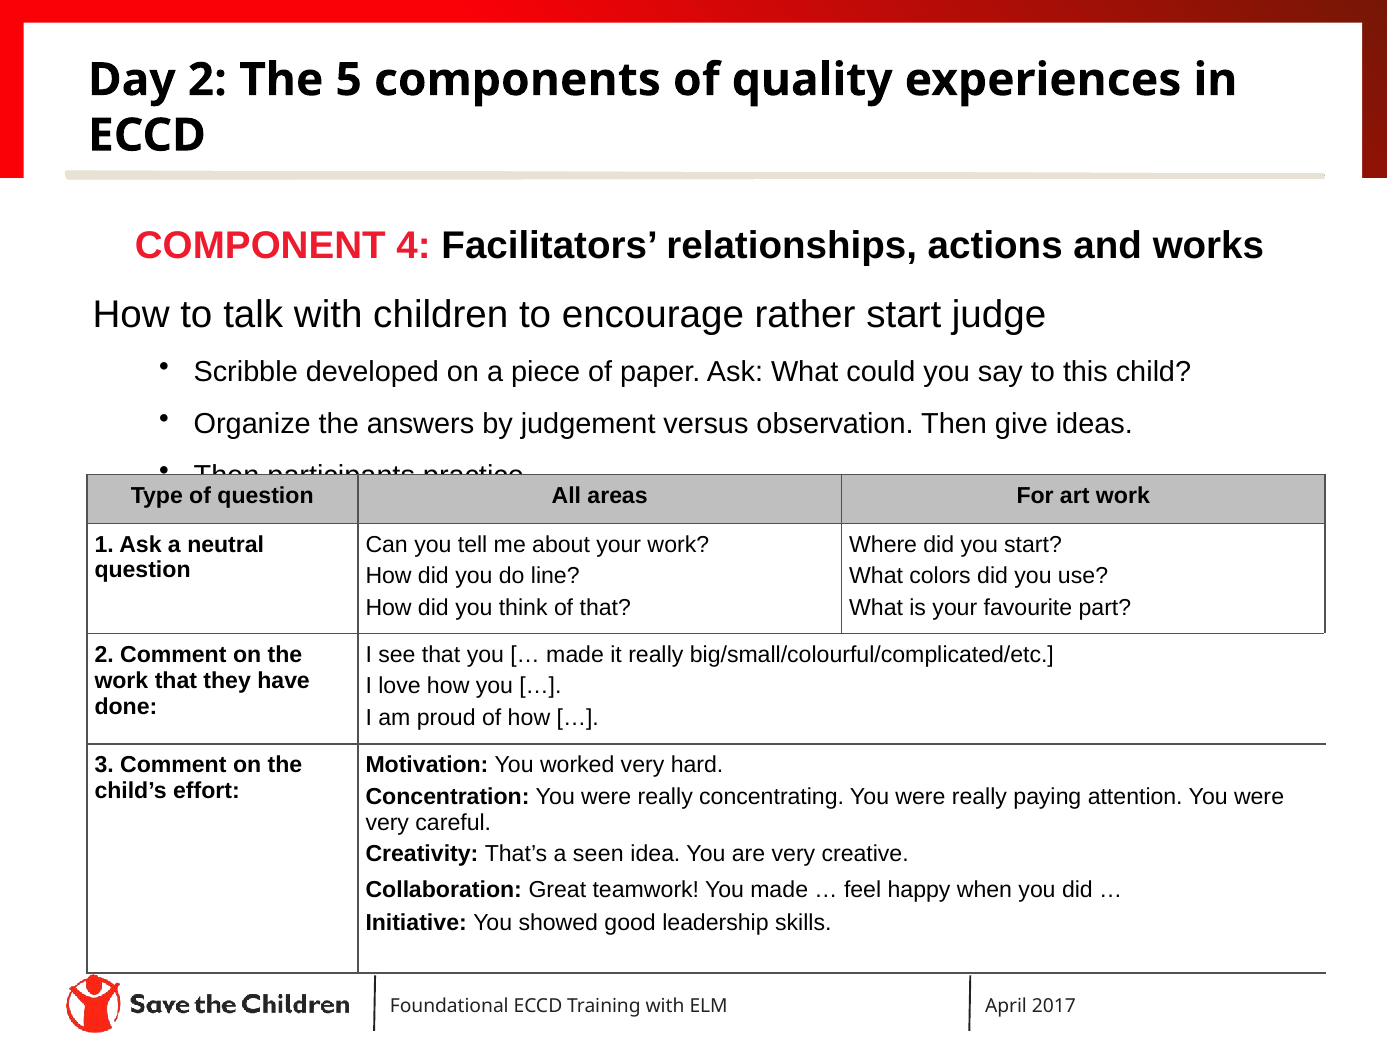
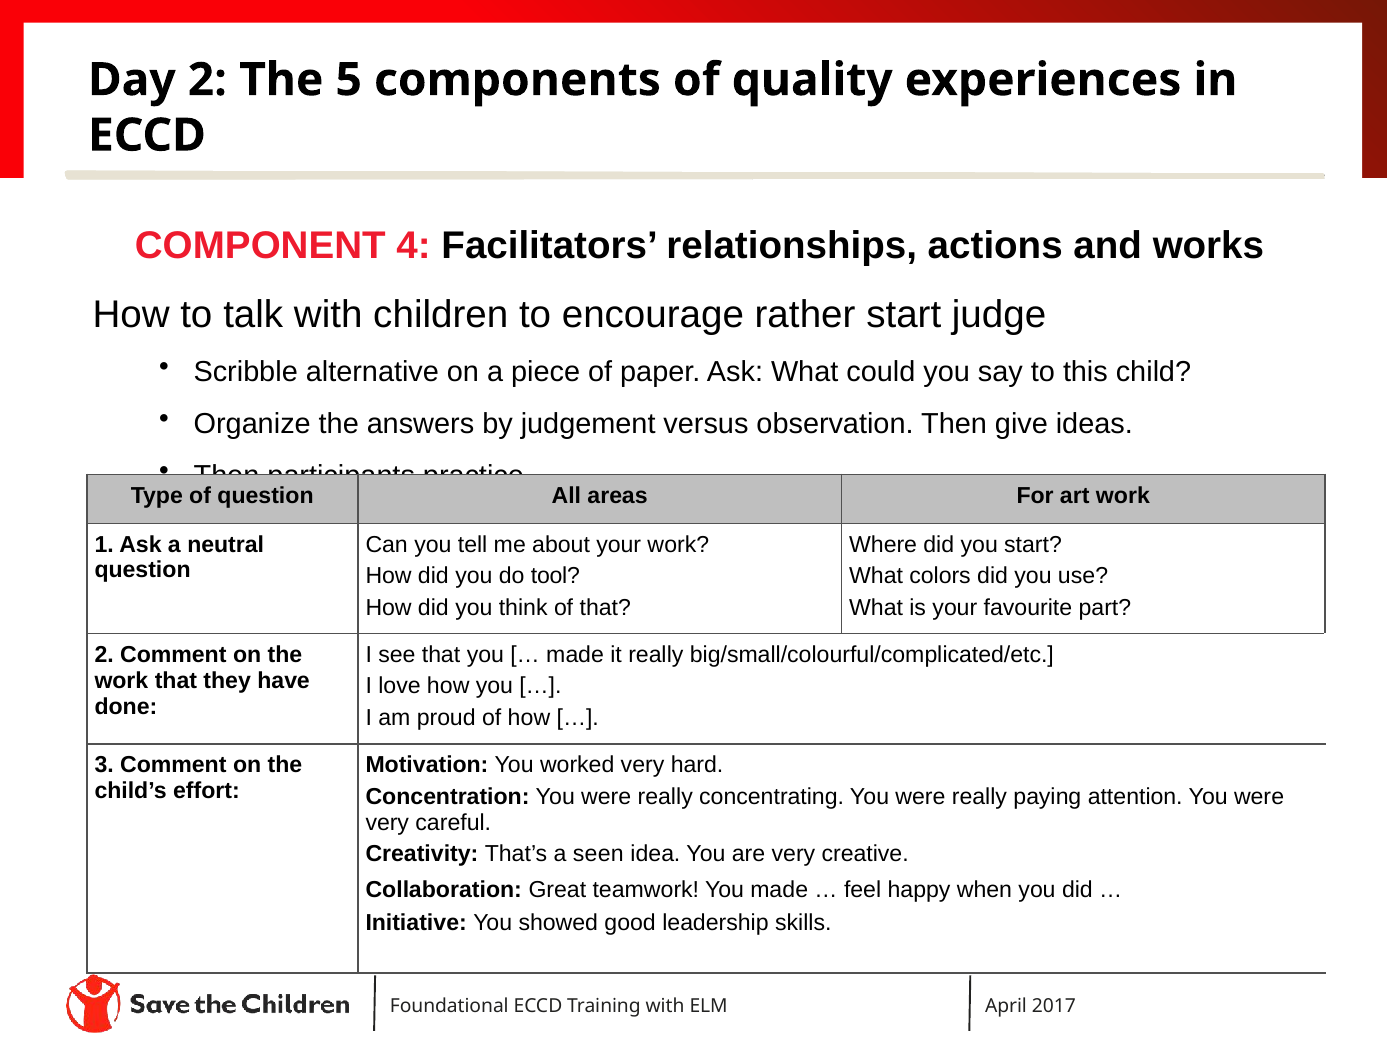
developed: developed -> alternative
line: line -> tool
